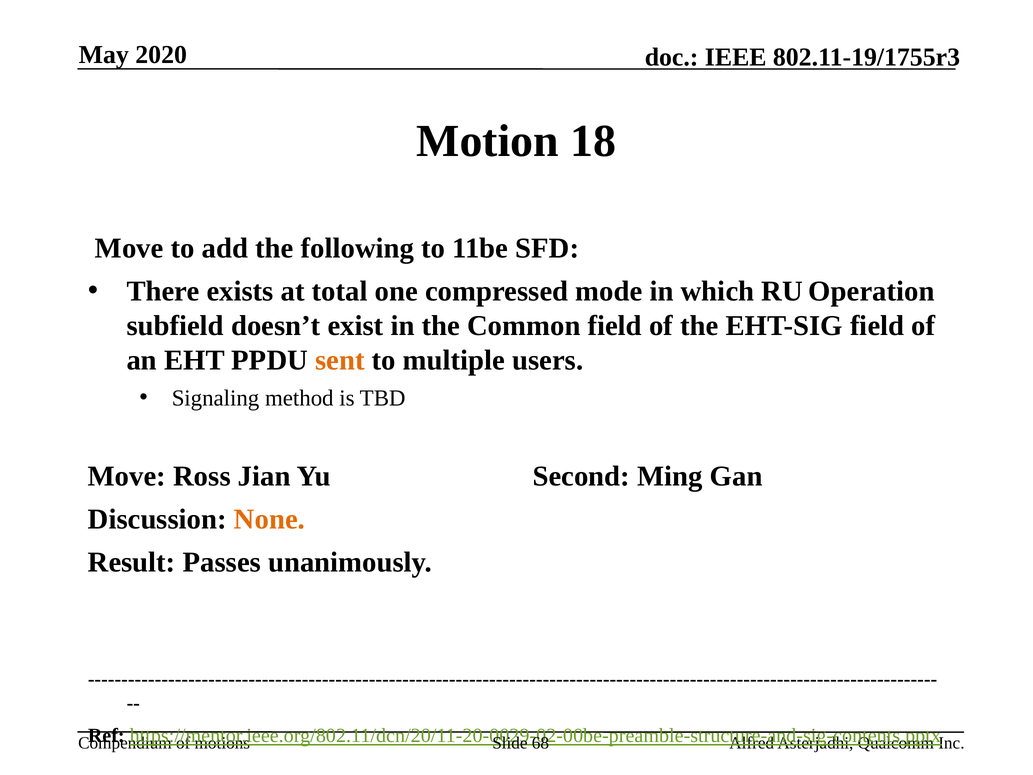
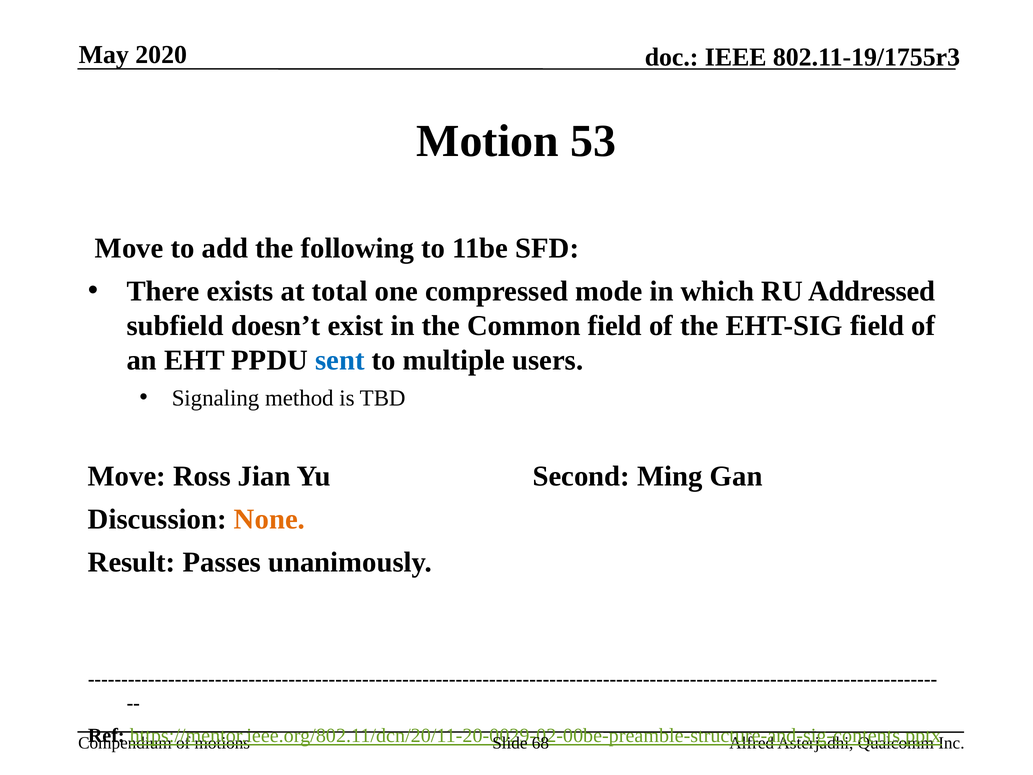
18: 18 -> 53
Operation: Operation -> Addressed
sent colour: orange -> blue
